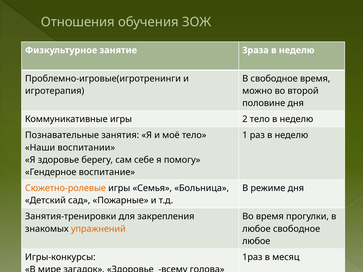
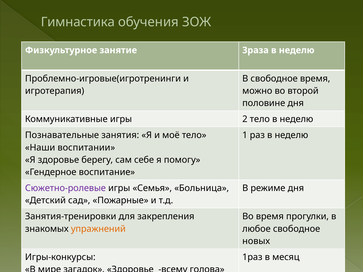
Отношения: Отношения -> Гимнастика
Сюжетно-ролевые colour: orange -> purple
любое at (256, 241): любое -> новых
